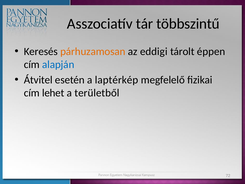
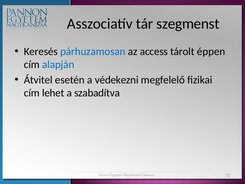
többszintű: többszintű -> szegmenst
párhuzamosan colour: orange -> blue
eddigi: eddigi -> access
laptérkép: laptérkép -> védekezni
területből: területből -> szabadítva
